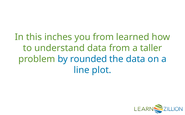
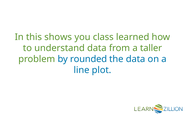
inches: inches -> shows
you from: from -> class
